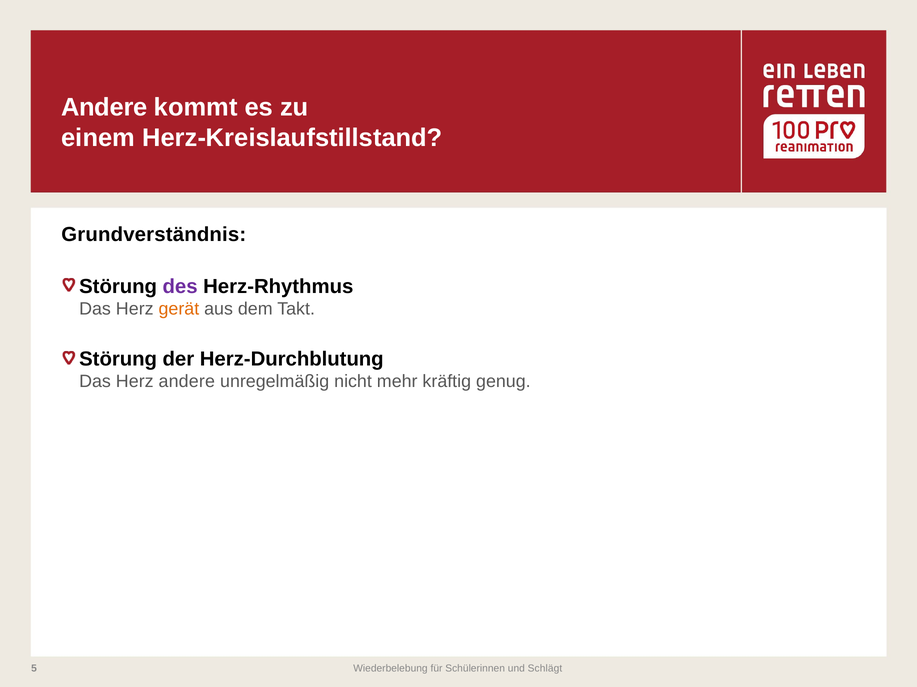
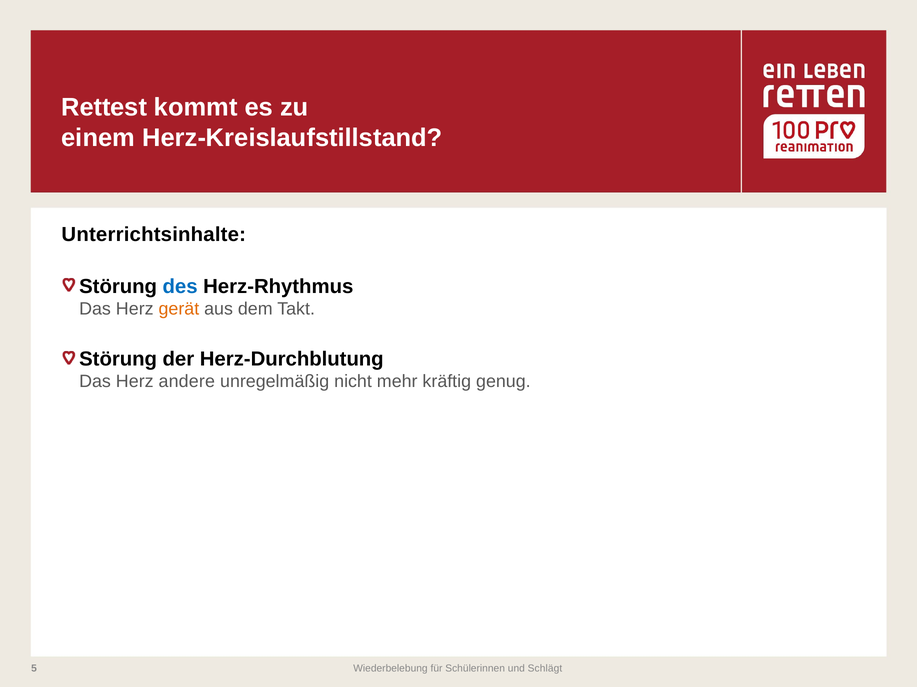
Andere at (104, 108): Andere -> Rettest
Grundverständnis: Grundverständnis -> Unterrichtsinhalte
des colour: purple -> blue
